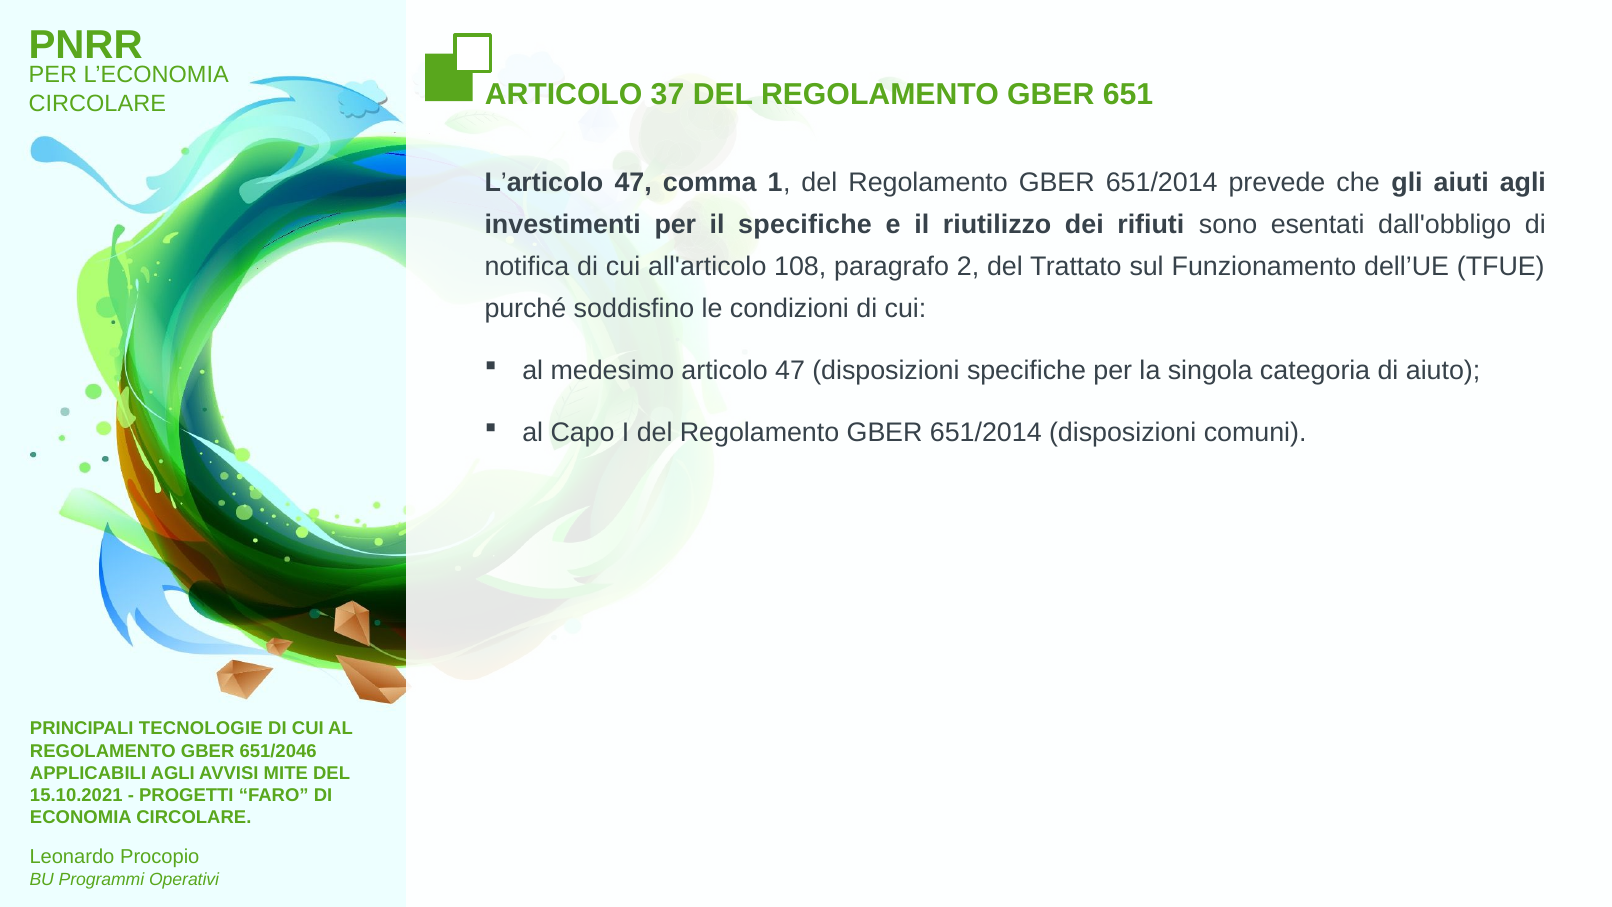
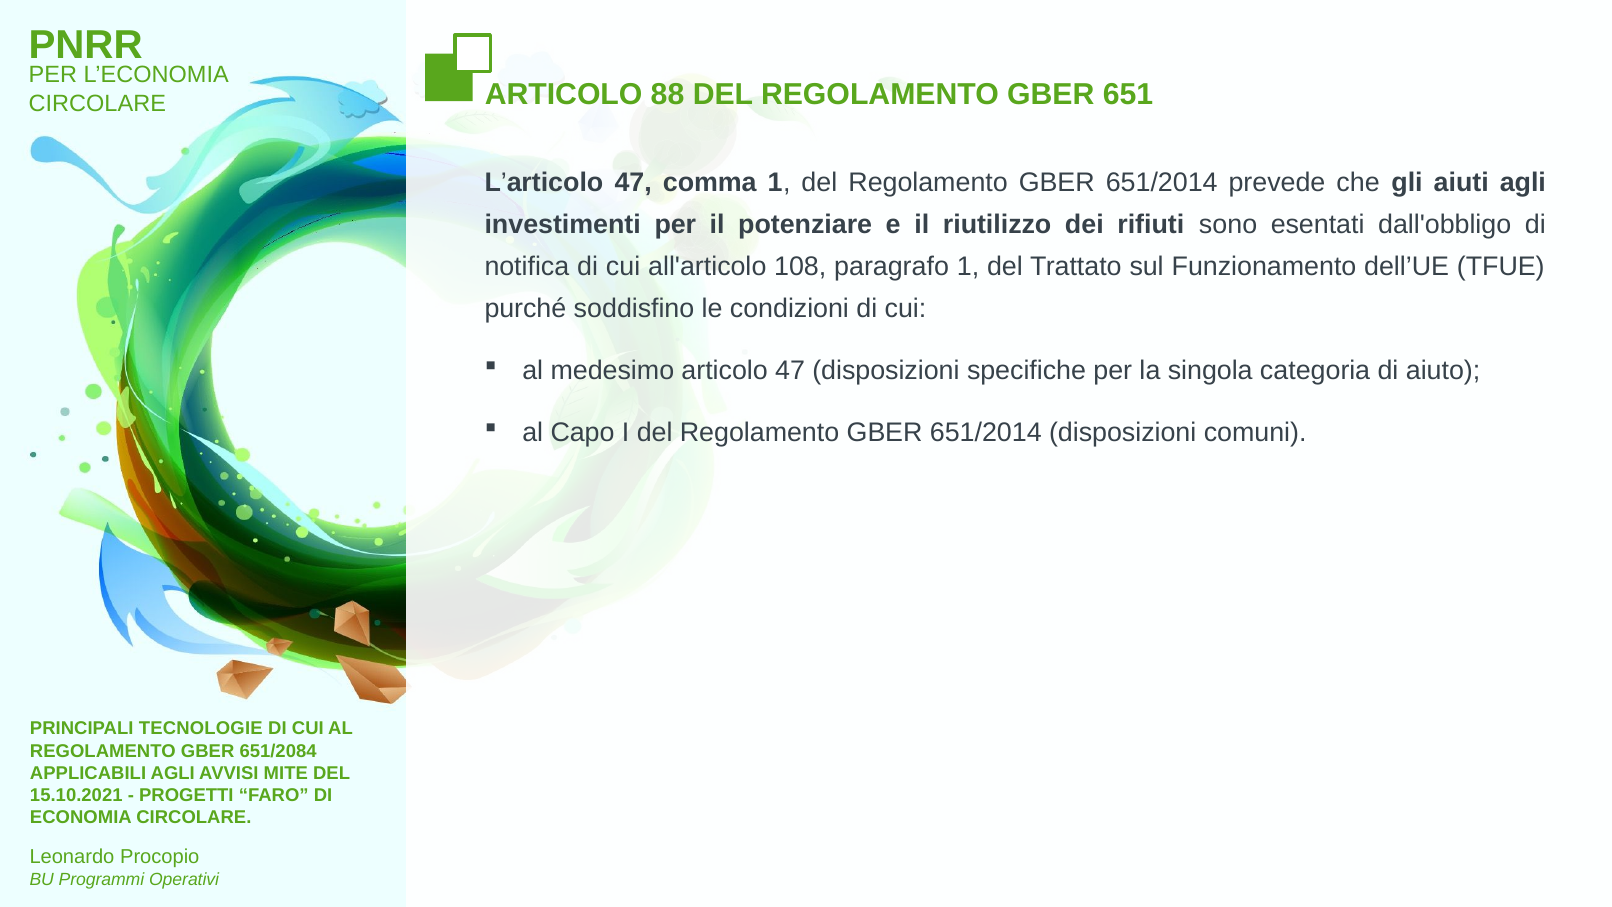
37: 37 -> 88
il specifiche: specifiche -> potenziare
paragrafo 2: 2 -> 1
651/2046: 651/2046 -> 651/2084
